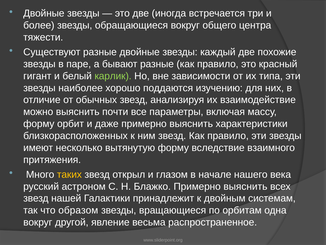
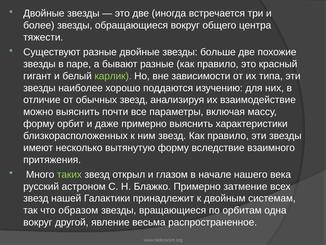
каждый: каждый -> больше
таких colour: yellow -> light green
Блажко Примерно выяснить: выяснить -> затмение
